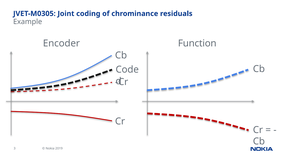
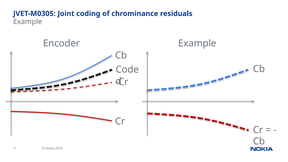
Encoder Function: Function -> Example
